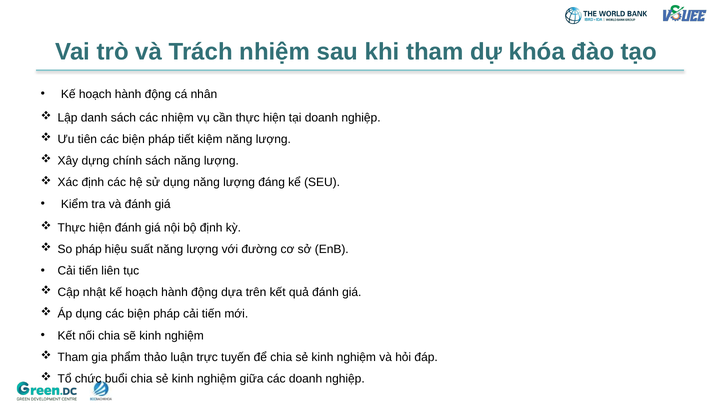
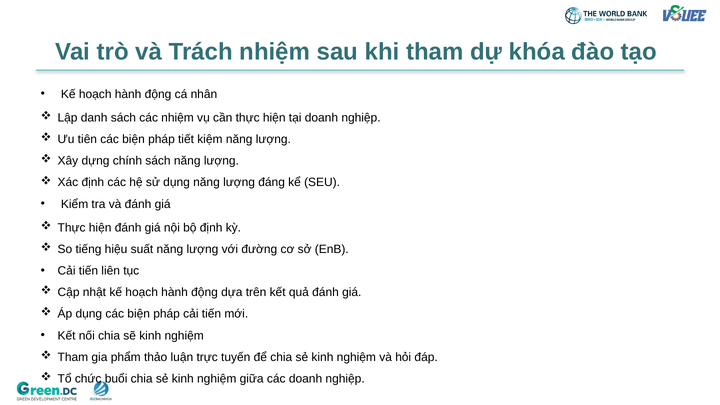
So pháp: pháp -> tiếng
